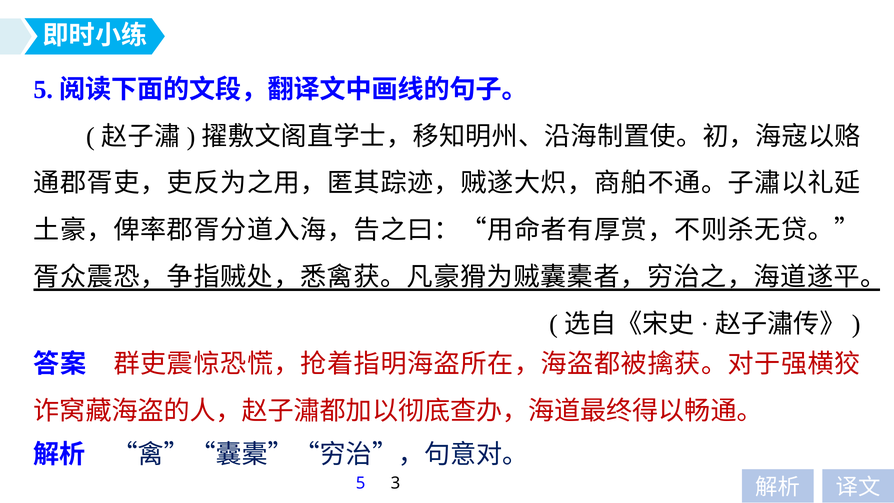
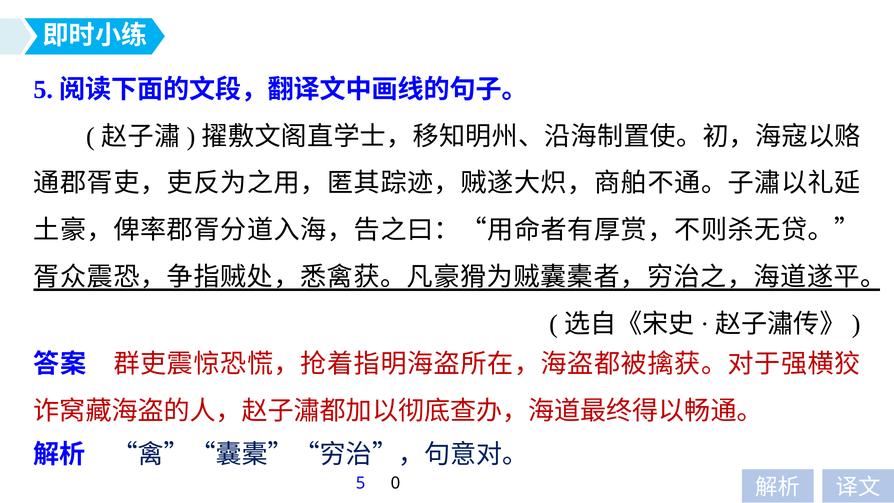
3: 3 -> 0
